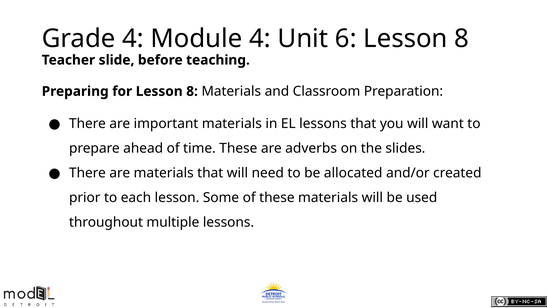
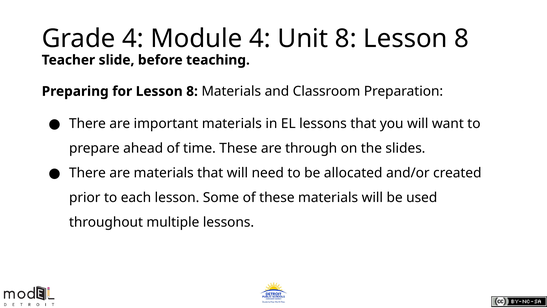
Unit 6: 6 -> 8
adverbs: adverbs -> through
